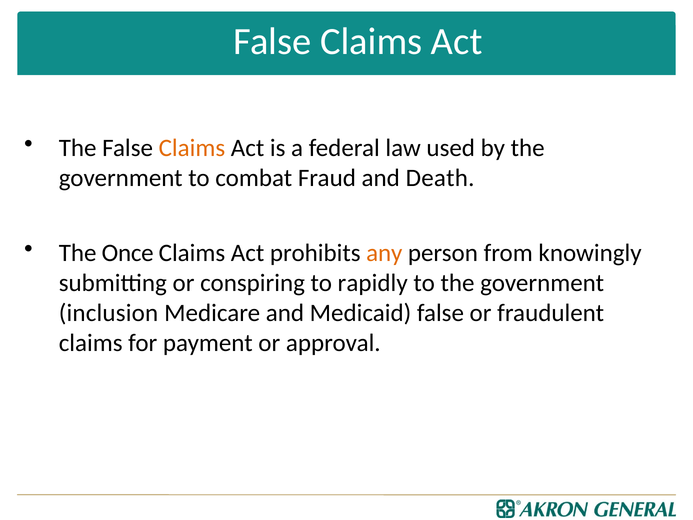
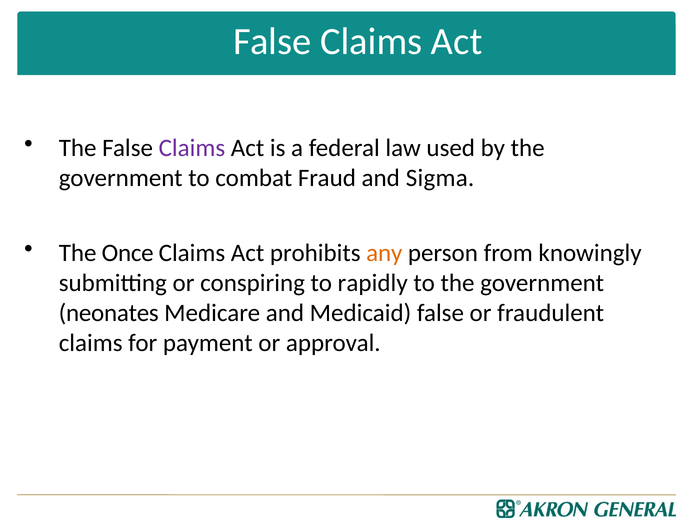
Claims at (192, 148) colour: orange -> purple
Death: Death -> Sigma
inclusion: inclusion -> neonates
